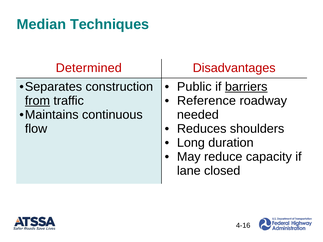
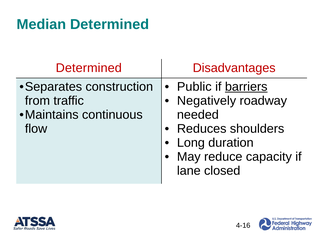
Median Techniques: Techniques -> Determined
from underline: present -> none
Reference: Reference -> Negatively
